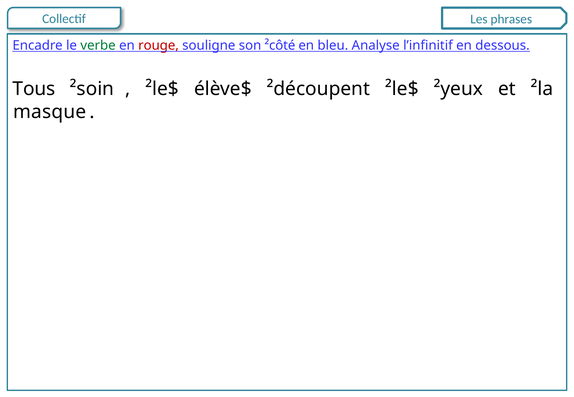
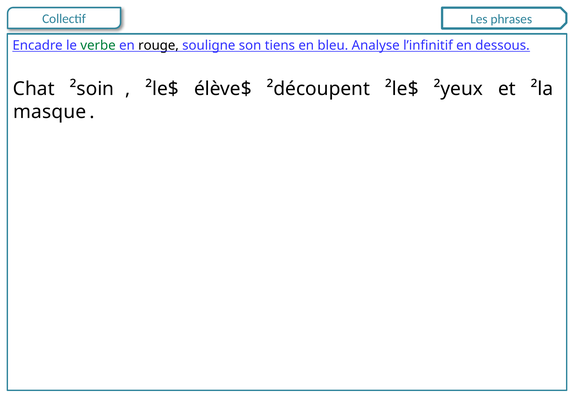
rouge colour: red -> black
²côté: ²côté -> tiens
Tous: Tous -> Chat
